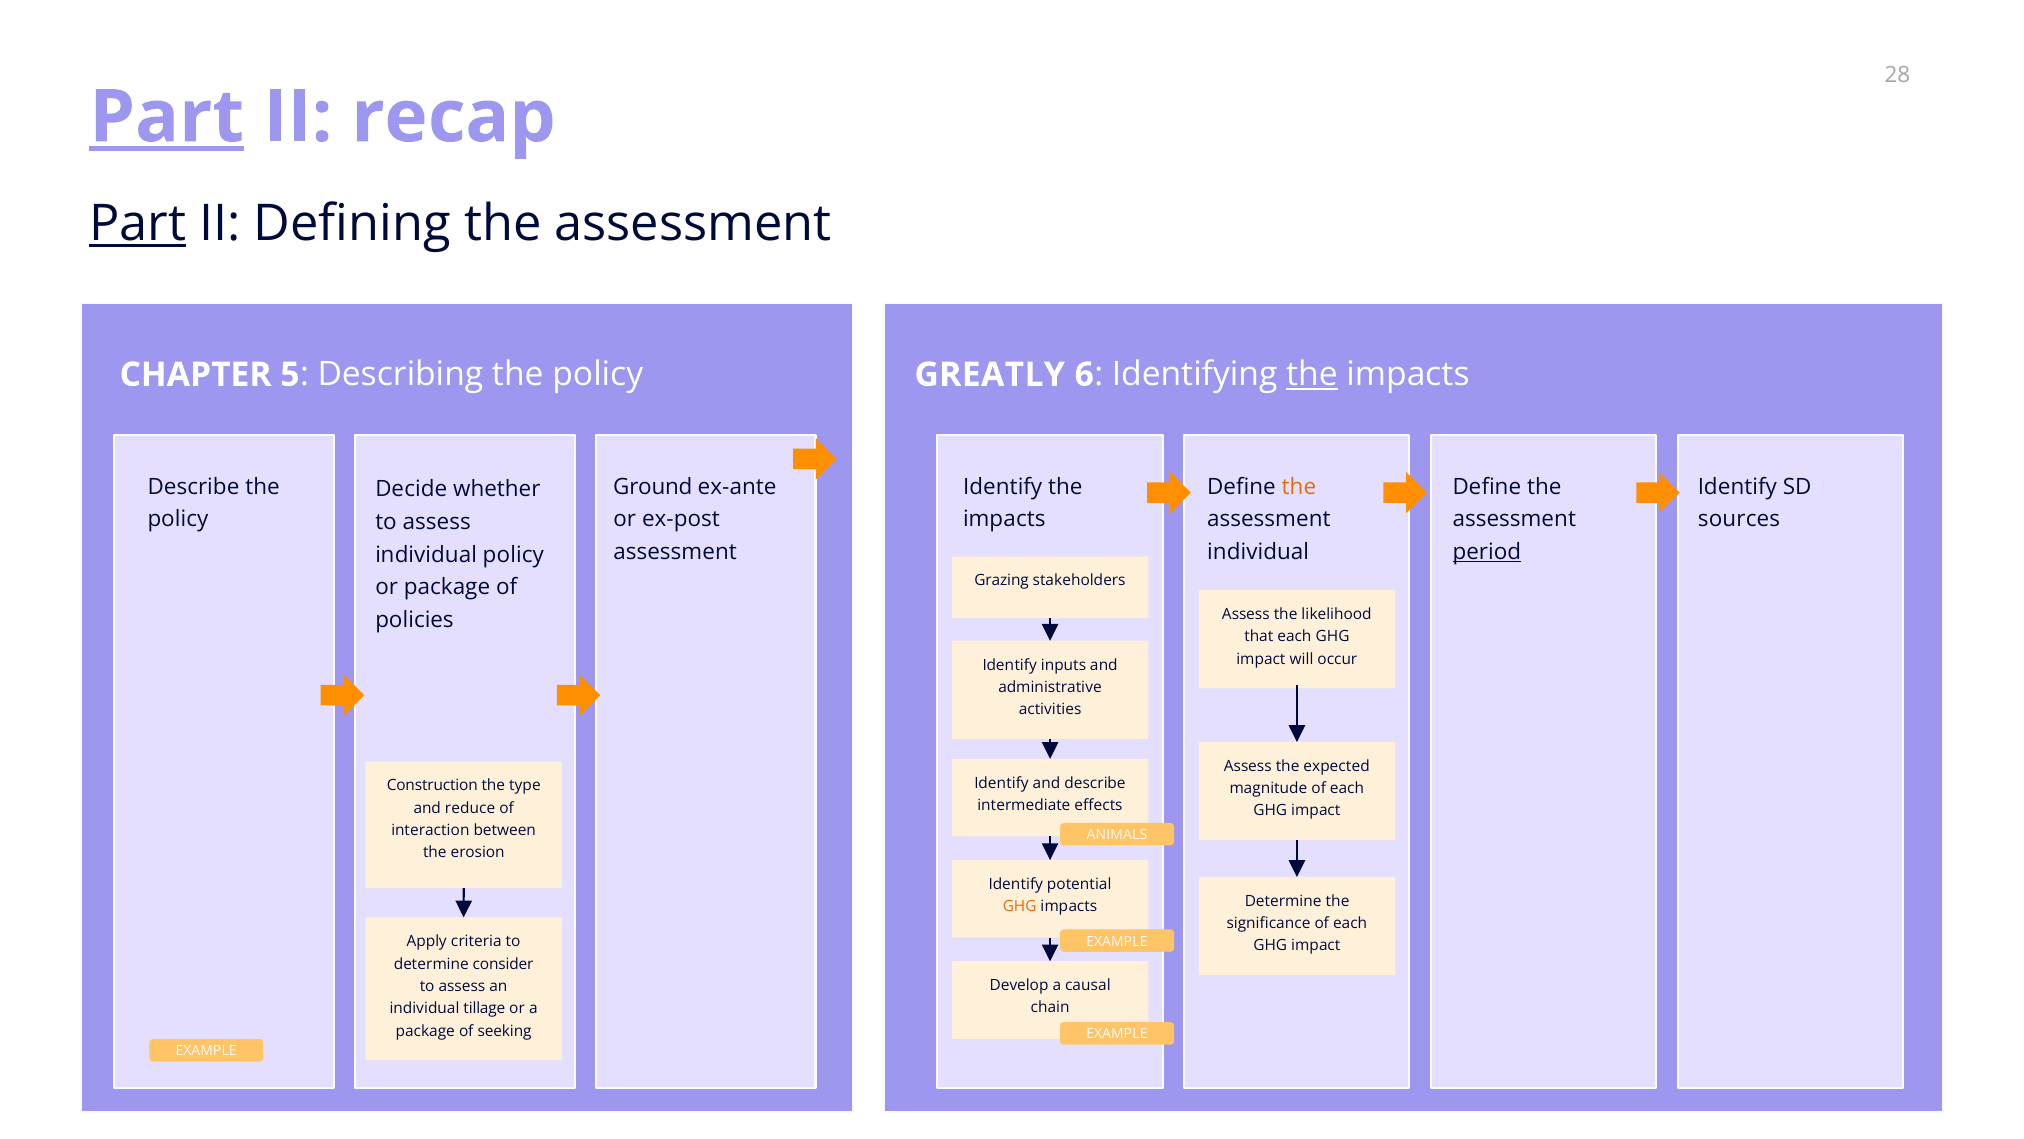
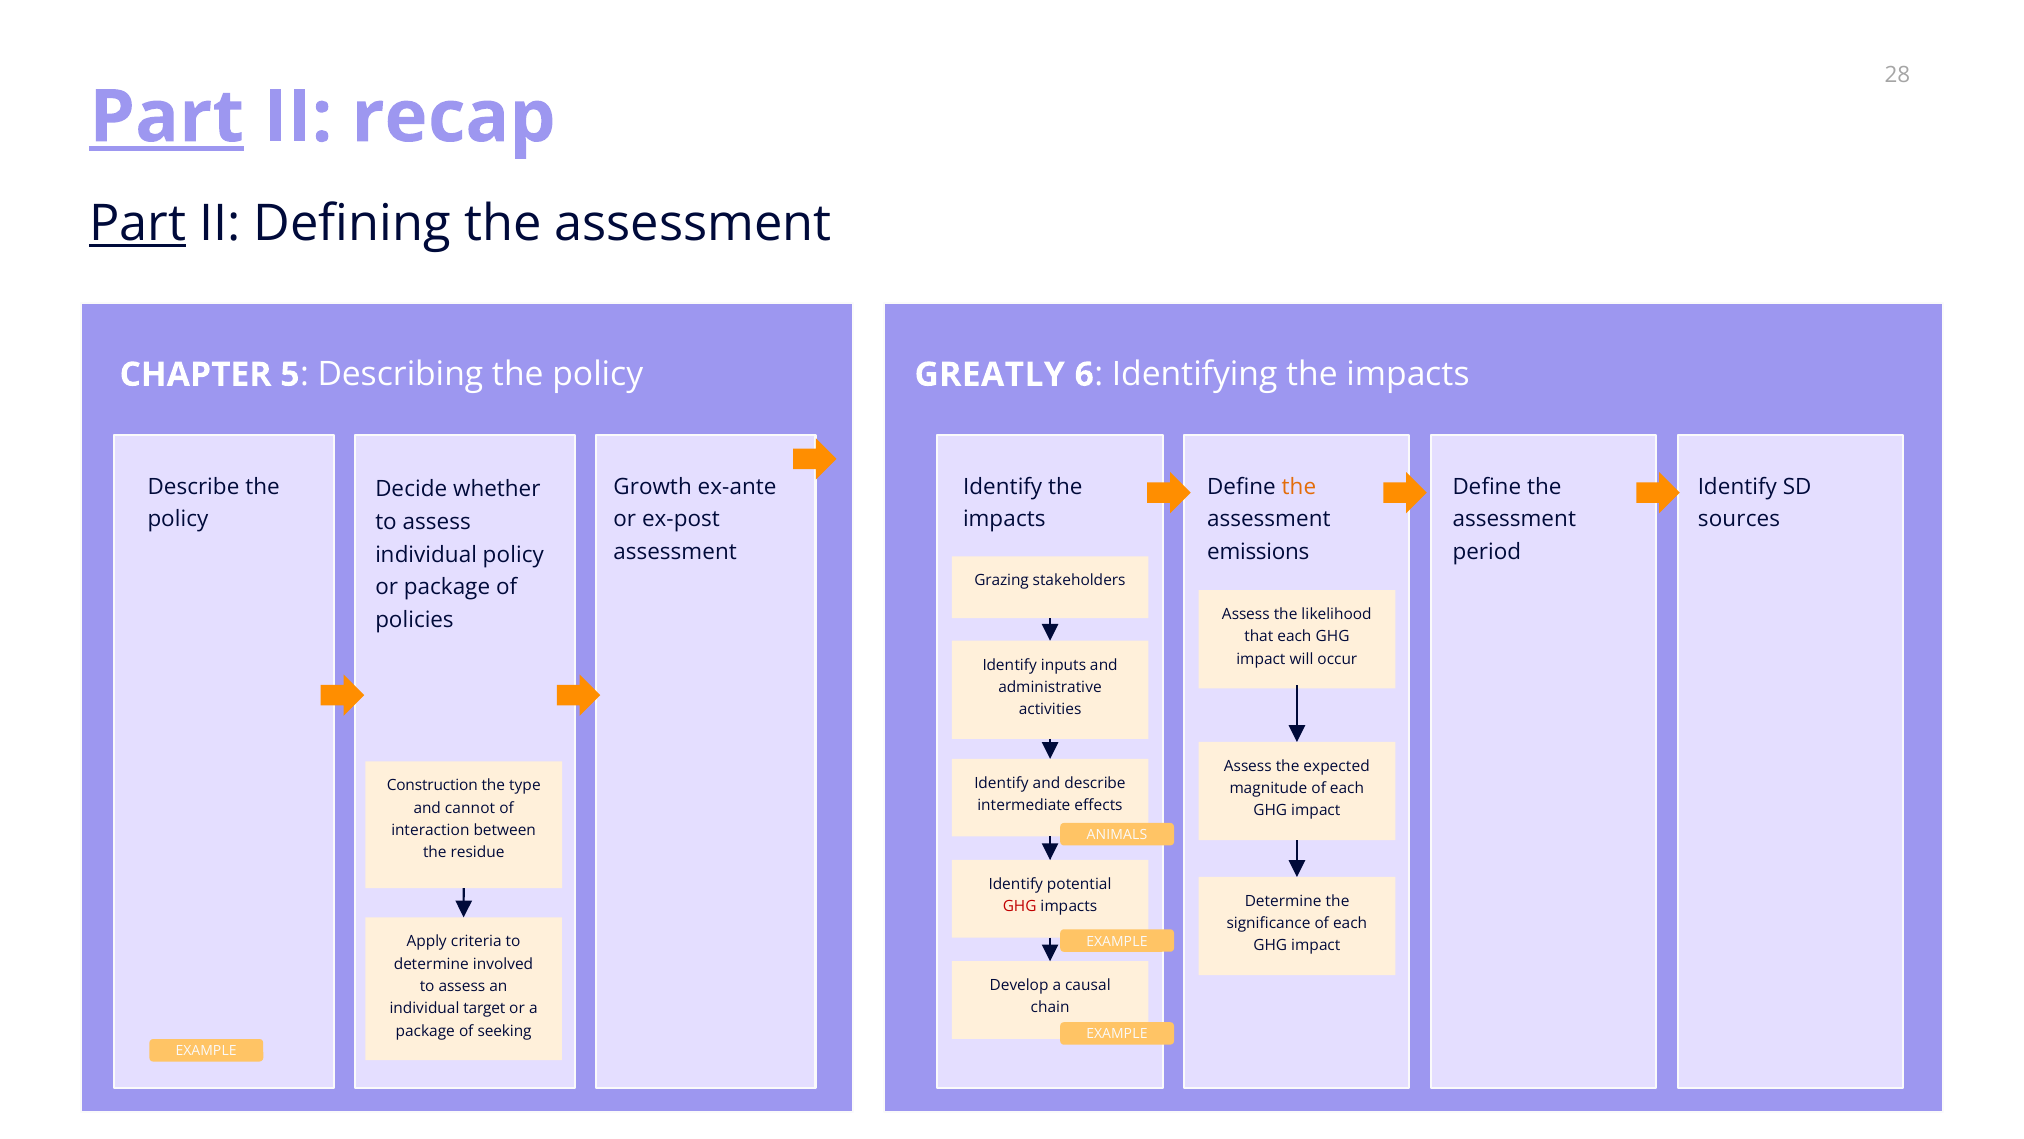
the at (1312, 374) underline: present -> none
Ground: Ground -> Growth
individual at (1258, 552): individual -> emissions
period underline: present -> none
reduce: reduce -> cannot
erosion: erosion -> residue
GHG at (1020, 906) colour: orange -> red
consider: consider -> involved
tillage: tillage -> target
